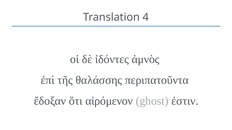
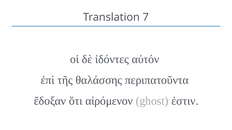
4: 4 -> 7
ἀμνὸς: ἀμνὸς -> αὐτόν
